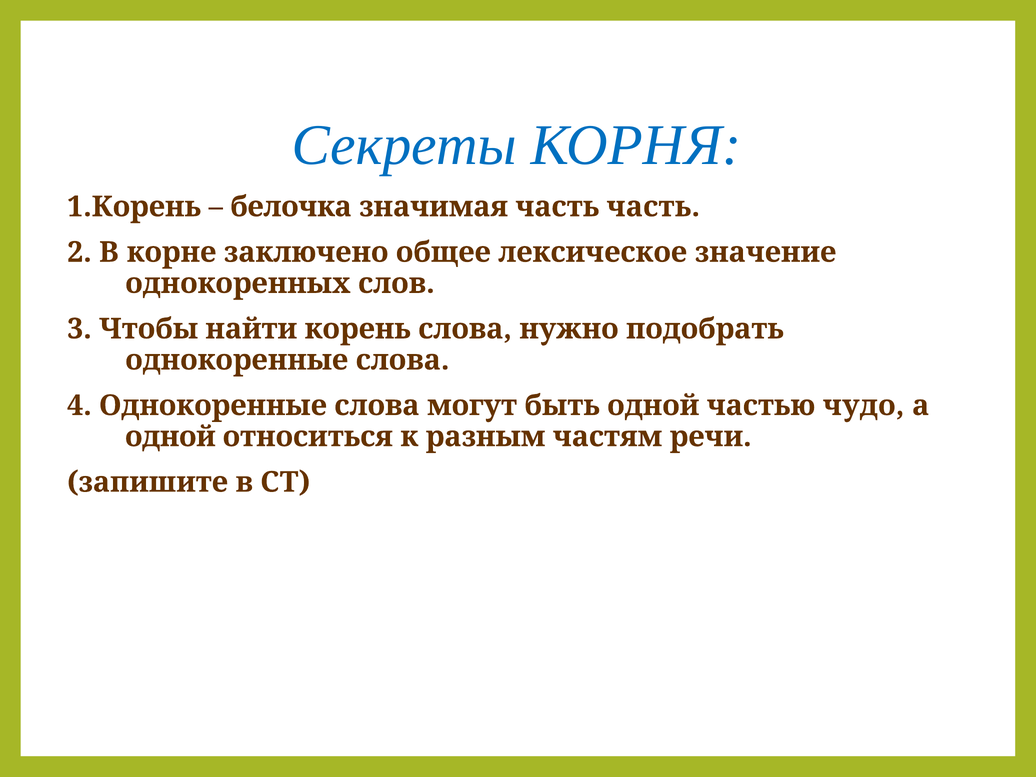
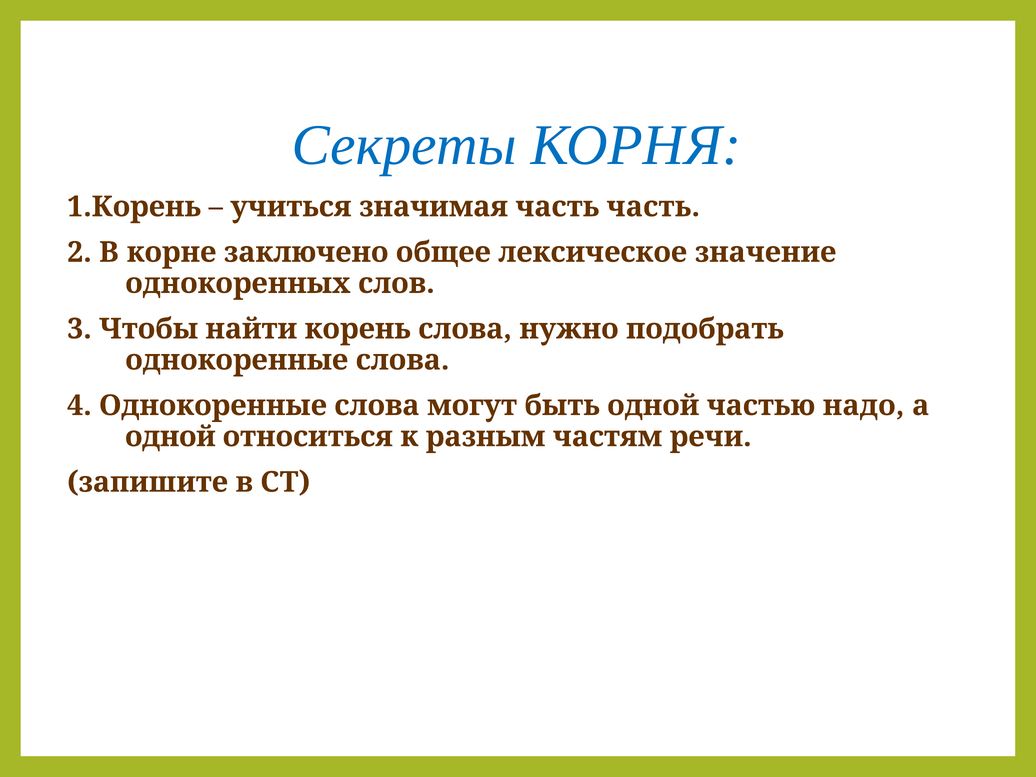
белочка: белочка -> учиться
чудо: чудо -> надо
